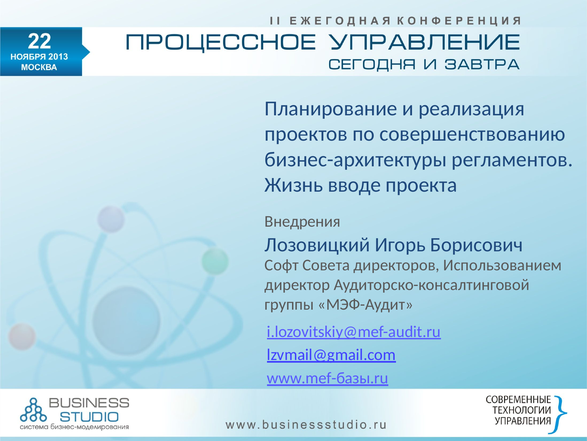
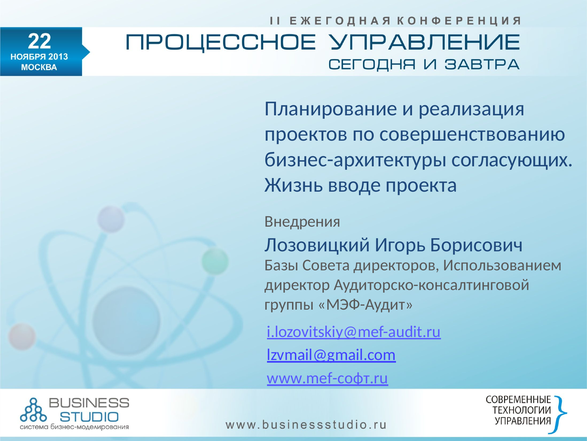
регламентов: регламентов -> согласующих
Софт: Софт -> Базы
www.mef-базы.ru: www.mef-базы.ru -> www.mef-софт.ru
